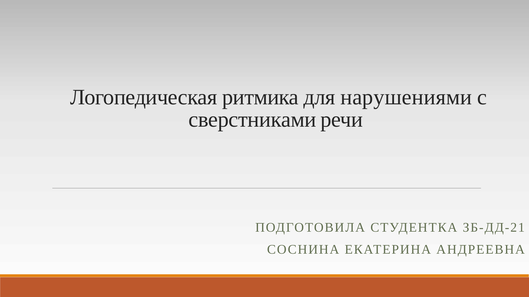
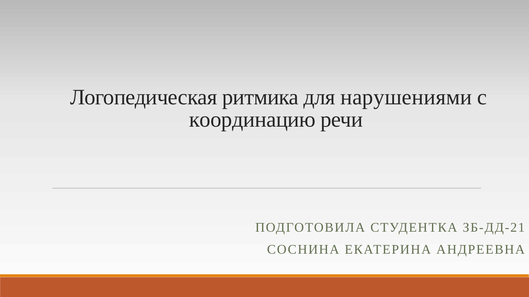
сверстниками: сверстниками -> координацию
